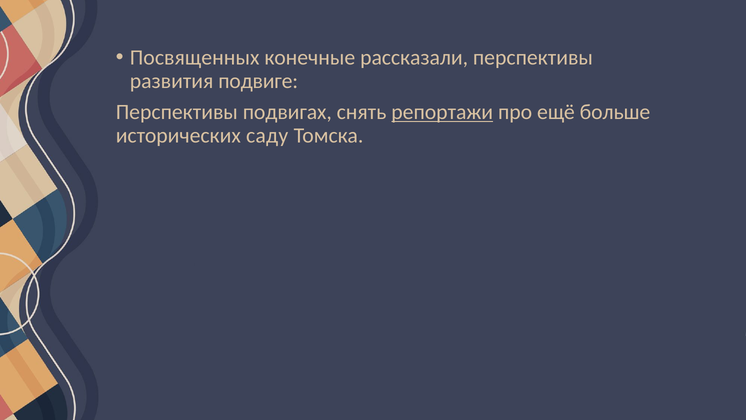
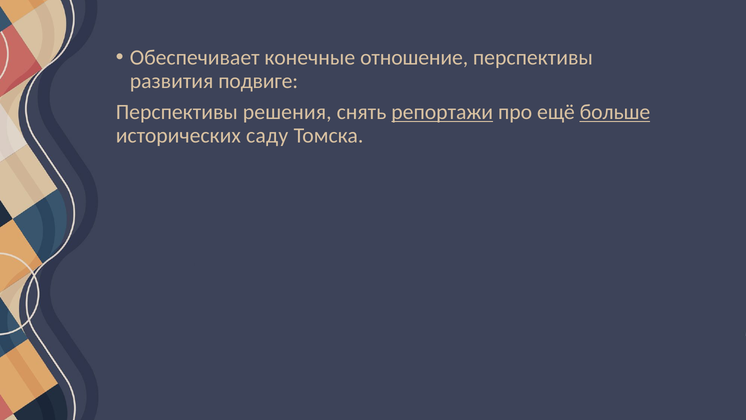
Посвященных: Посвященных -> Обеспечивает
рассказали: рассказали -> отношение
подвигах: подвигах -> решения
больше underline: none -> present
